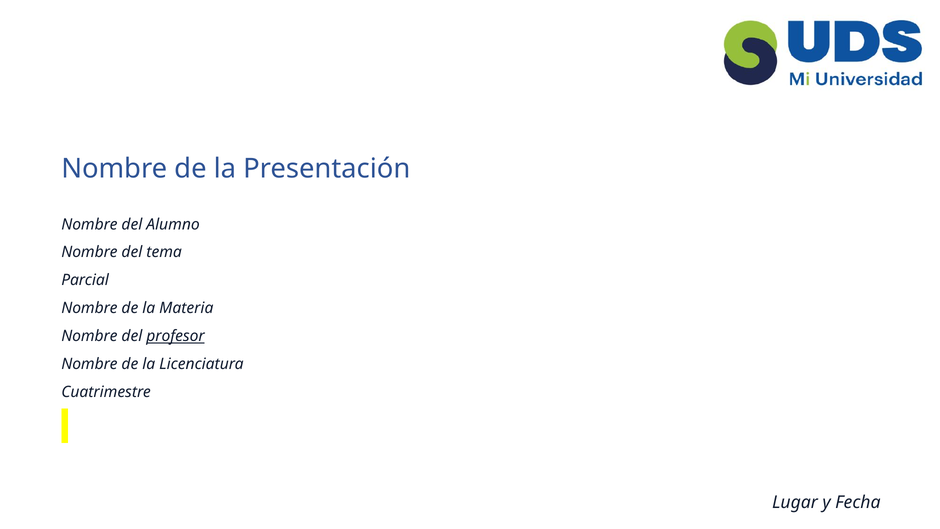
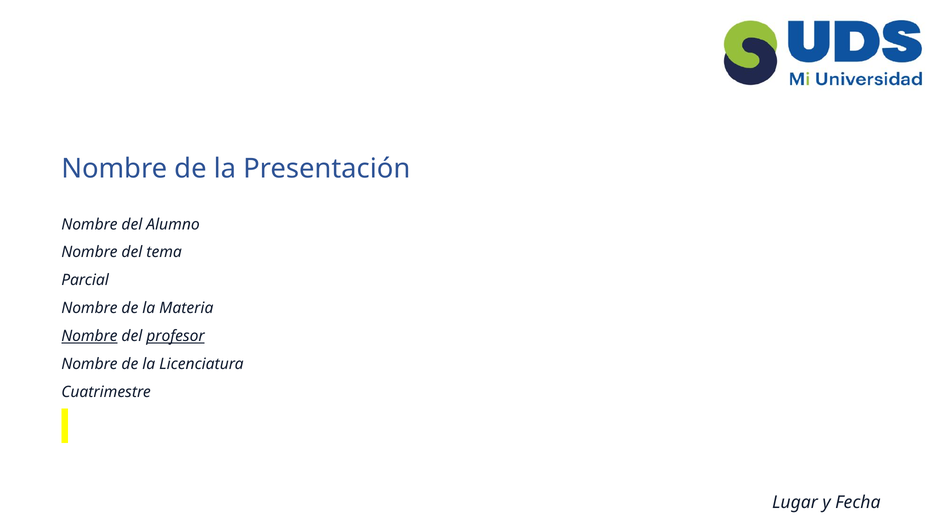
Nombre at (89, 336) underline: none -> present
